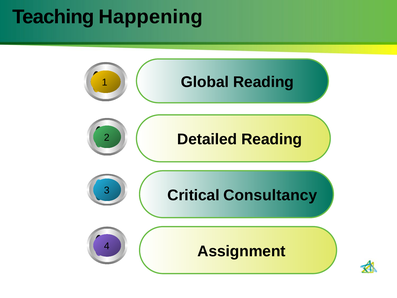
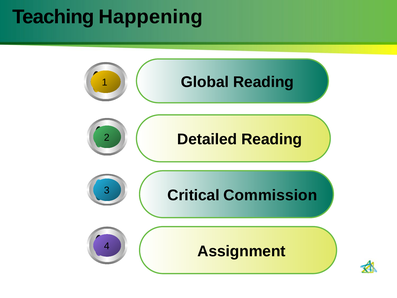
Consultancy: Consultancy -> Commission
